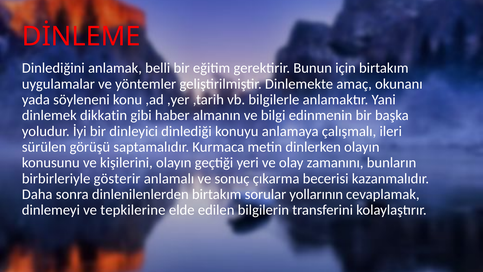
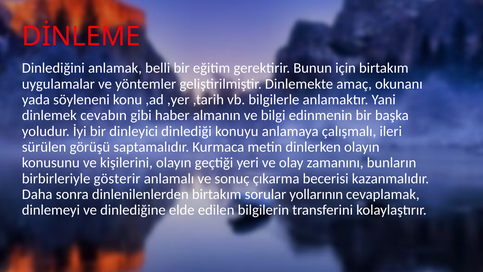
dikkatin: dikkatin -> cevabın
tepkilerine: tepkilerine -> dinlediğine
